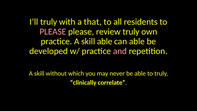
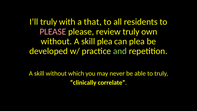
practice at (56, 41): practice -> without
skill able: able -> plea
can able: able -> plea
and colour: pink -> light green
